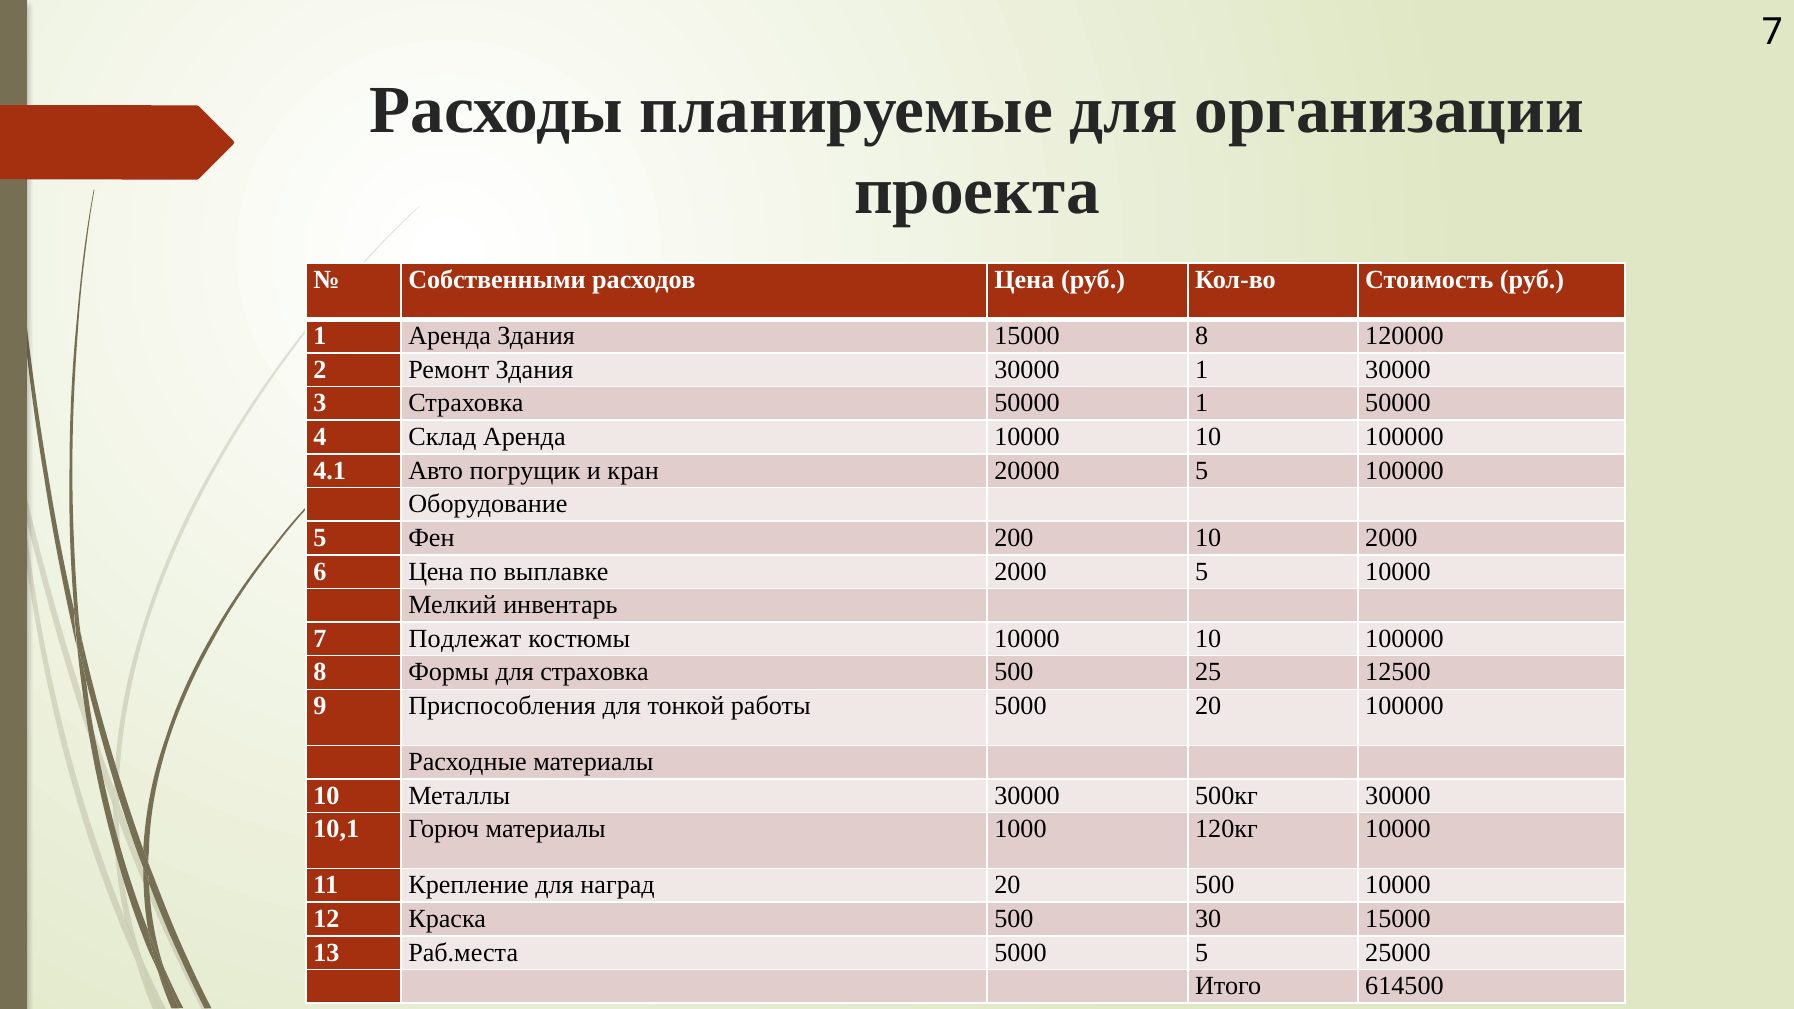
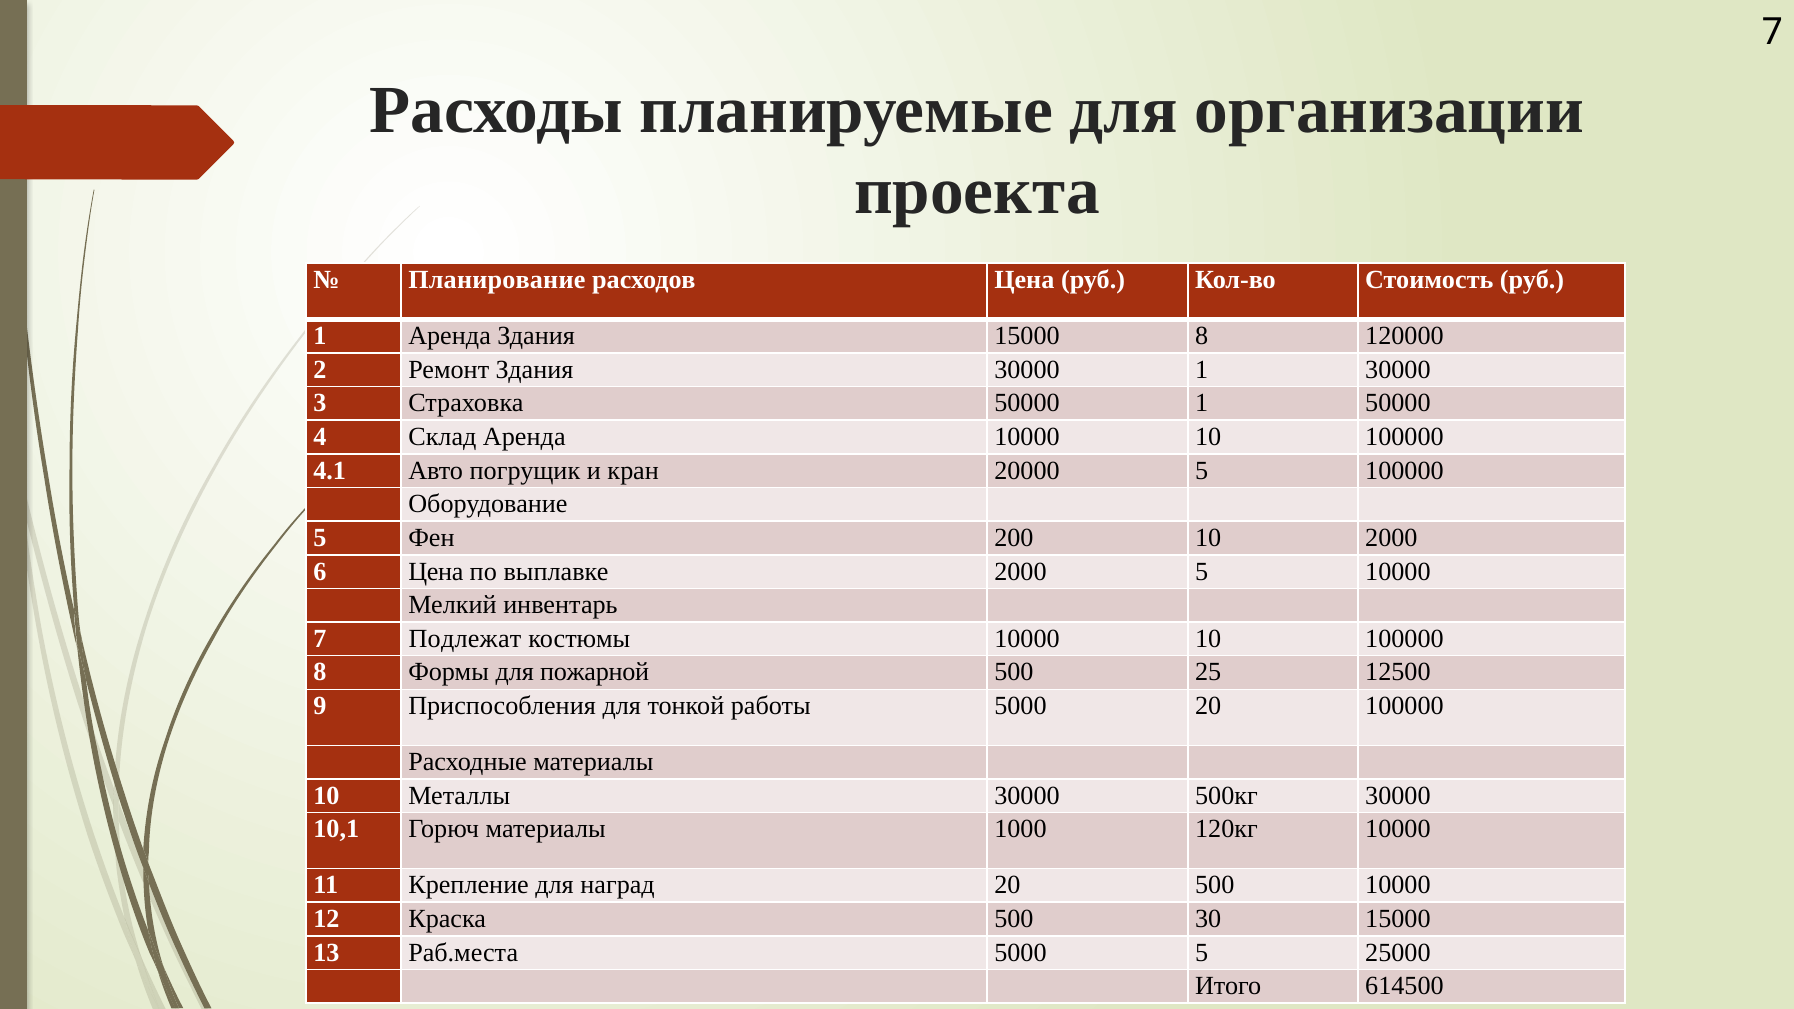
Собственными: Собственными -> Планирование
для страховка: страховка -> пожарной
